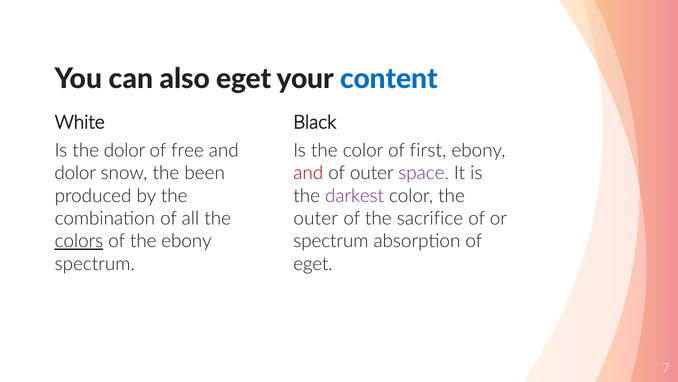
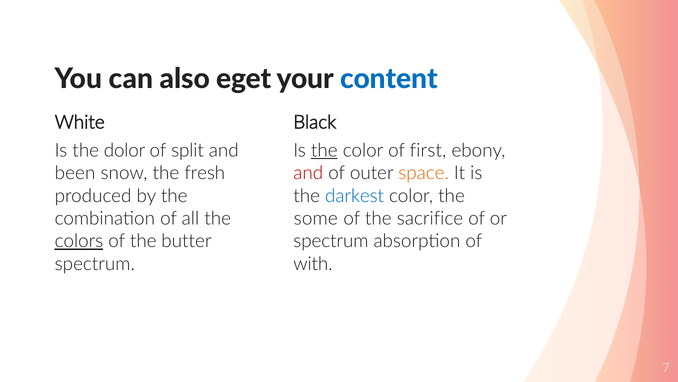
free: free -> split
the at (324, 150) underline: none -> present
dolor at (75, 173): dolor -> been
been: been -> fresh
space colour: purple -> orange
darkest colour: purple -> blue
outer at (316, 218): outer -> some
the ebony: ebony -> butter
eget at (313, 263): eget -> with
